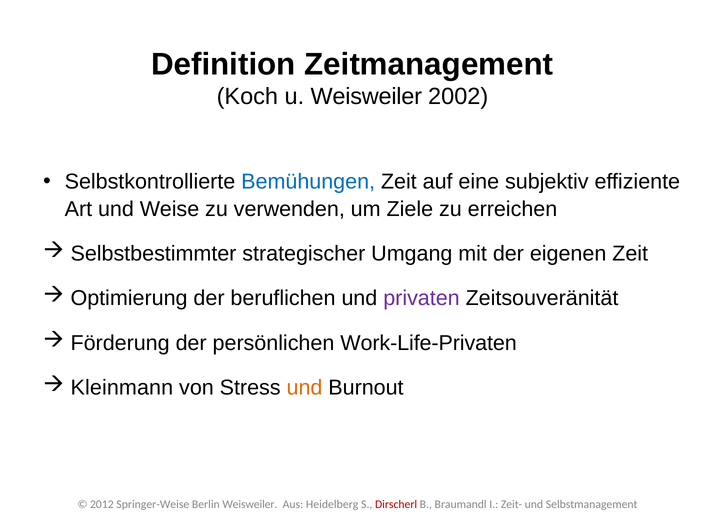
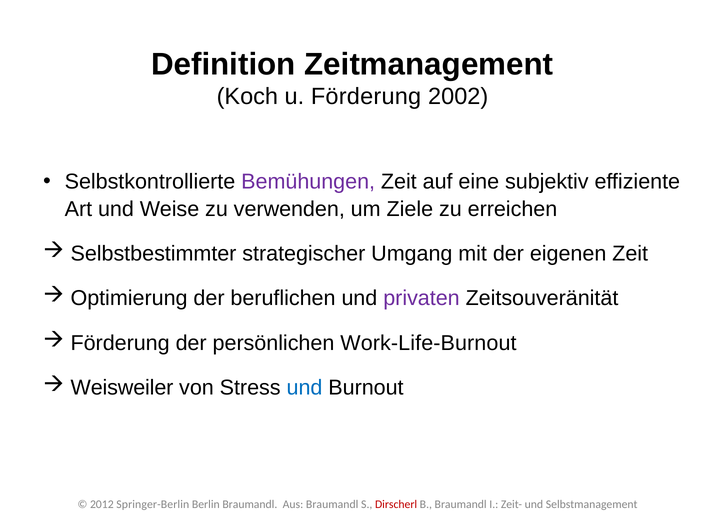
u Weisweiler: Weisweiler -> Förderung
Bemühungen colour: blue -> purple
Work-Life-Privaten: Work-Life-Privaten -> Work-Life-Burnout
Kleinmann: Kleinmann -> Weisweiler
und at (304, 388) colour: orange -> blue
Springer-Weise: Springer-Weise -> Springer-Berlin
Berlin Weisweiler: Weisweiler -> Braumandl
Aus Heidelberg: Heidelberg -> Braumandl
